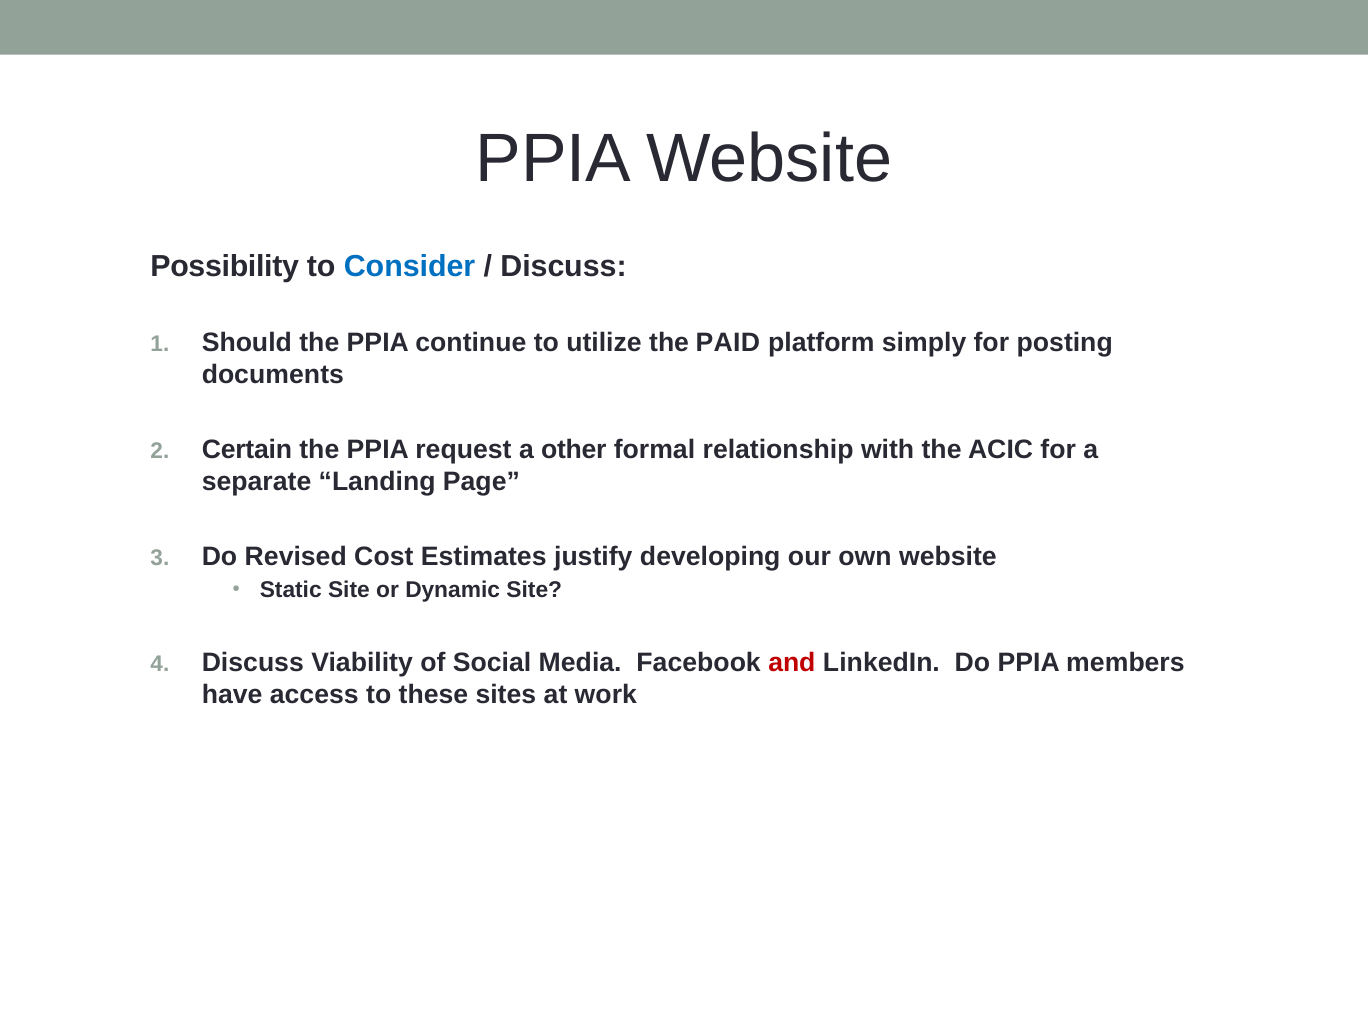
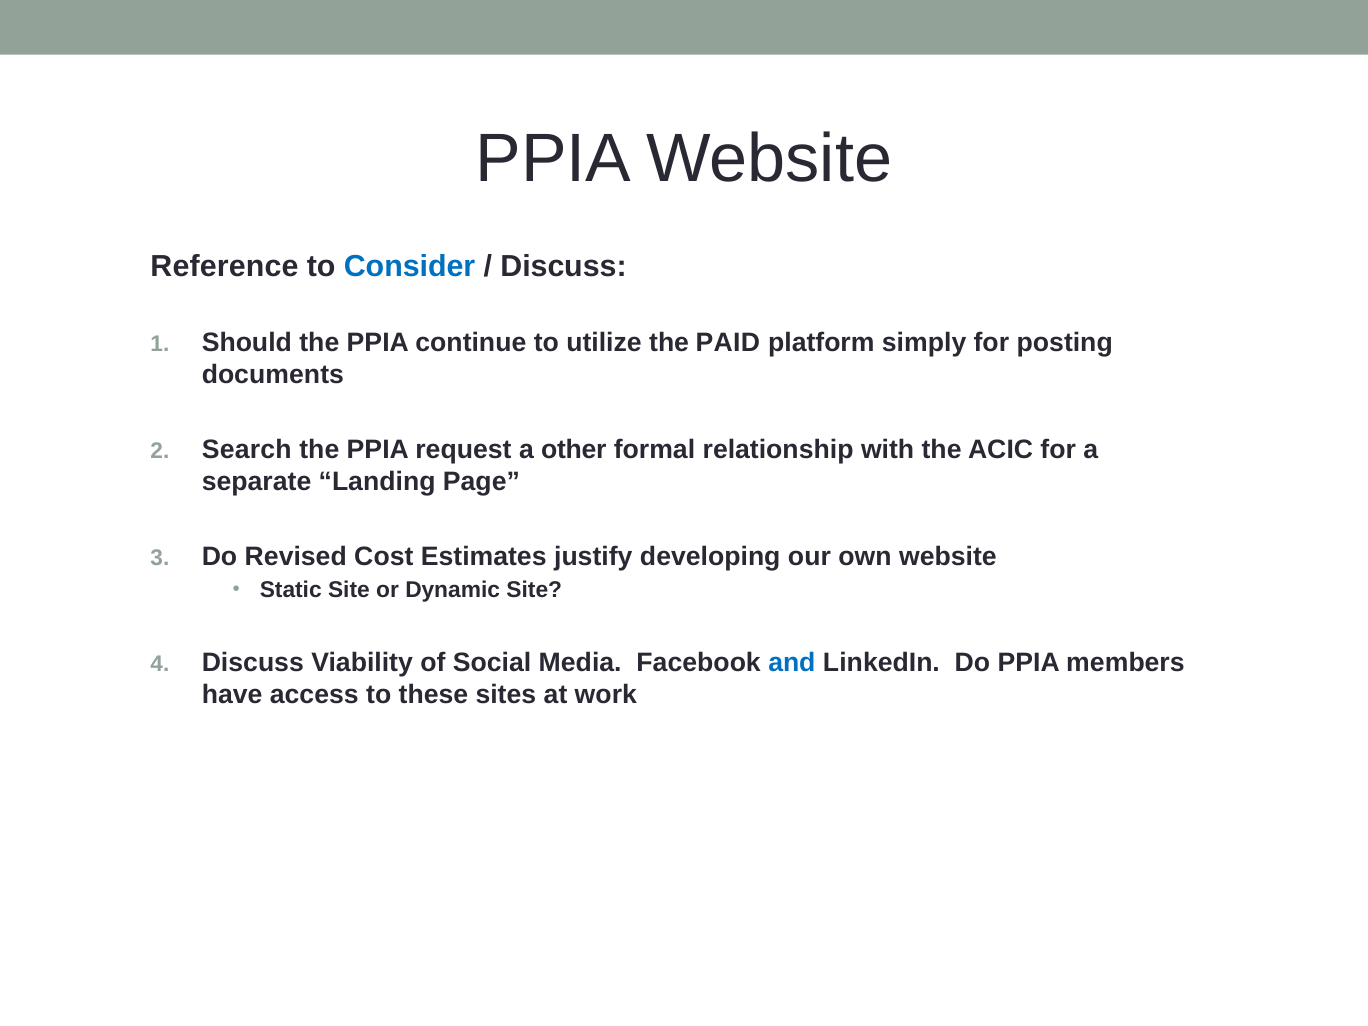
Possibility: Possibility -> Reference
Certain: Certain -> Search
and colour: red -> blue
